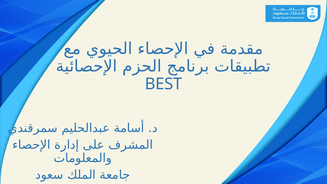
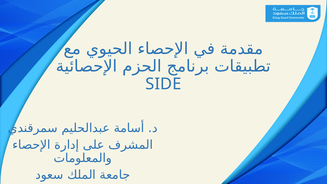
BEST: BEST -> SIDE
